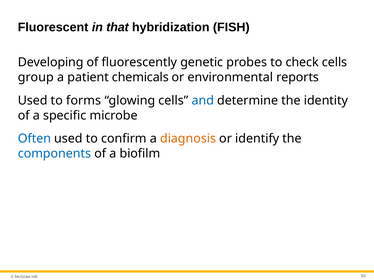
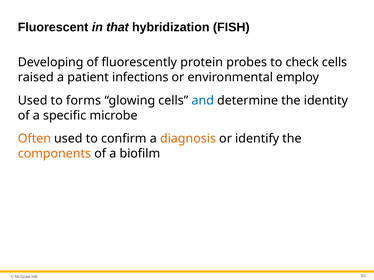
genetic: genetic -> protein
group: group -> raised
chemicals: chemicals -> infections
reports: reports -> employ
Often colour: blue -> orange
components colour: blue -> orange
